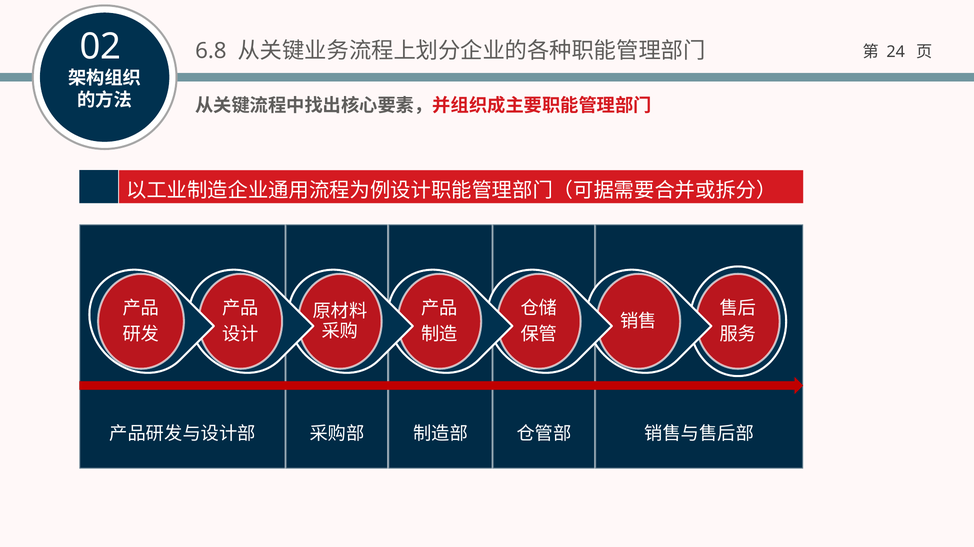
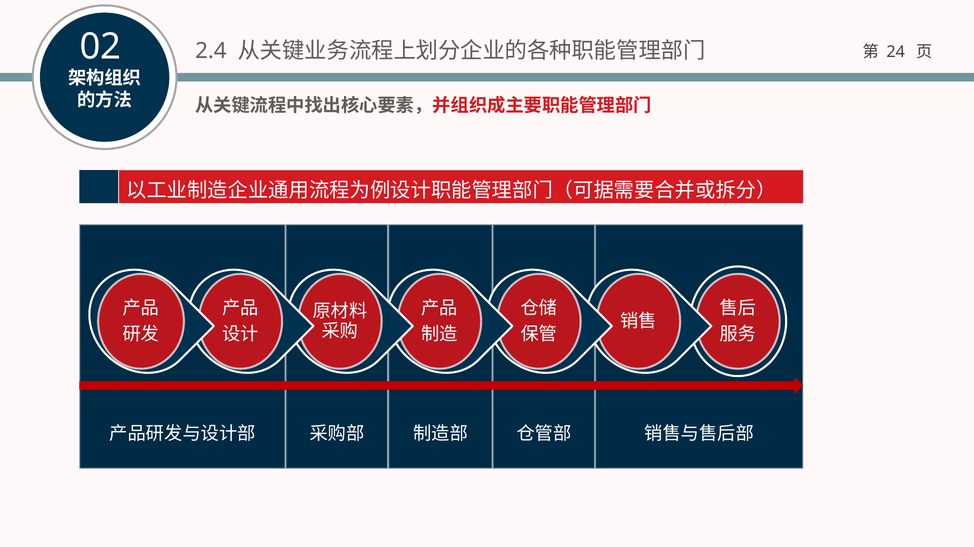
6.8: 6.8 -> 2.4
